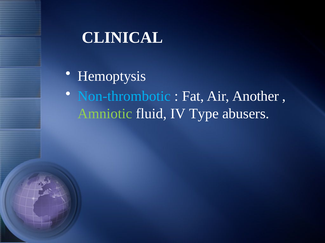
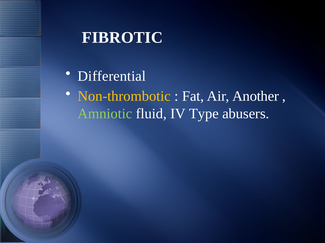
CLINICAL: CLINICAL -> FIBROTIC
Hemoptysis: Hemoptysis -> Differential
Non-thrombotic colour: light blue -> yellow
